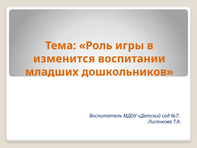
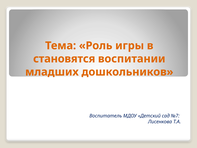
изменится: изменится -> становятся
